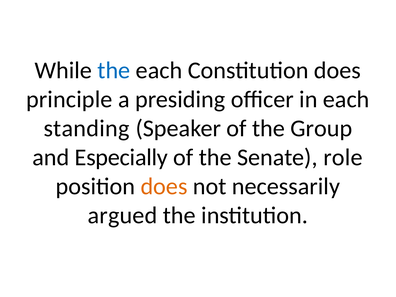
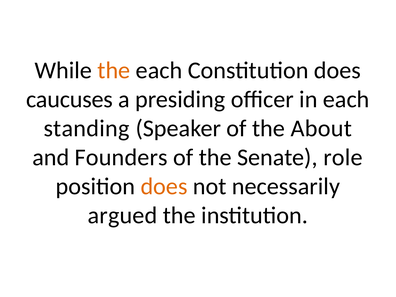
the at (114, 70) colour: blue -> orange
principle: principle -> caucuses
Group: Group -> About
Especially: Especially -> Founders
